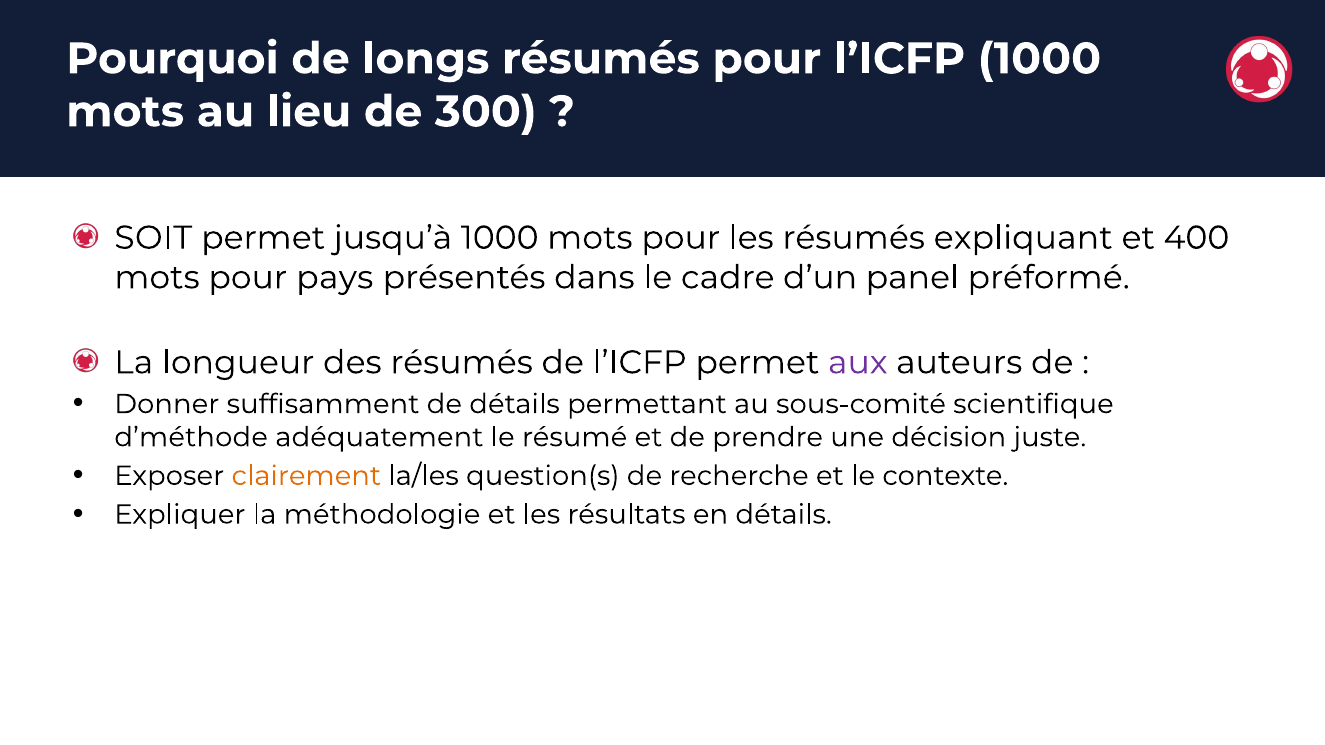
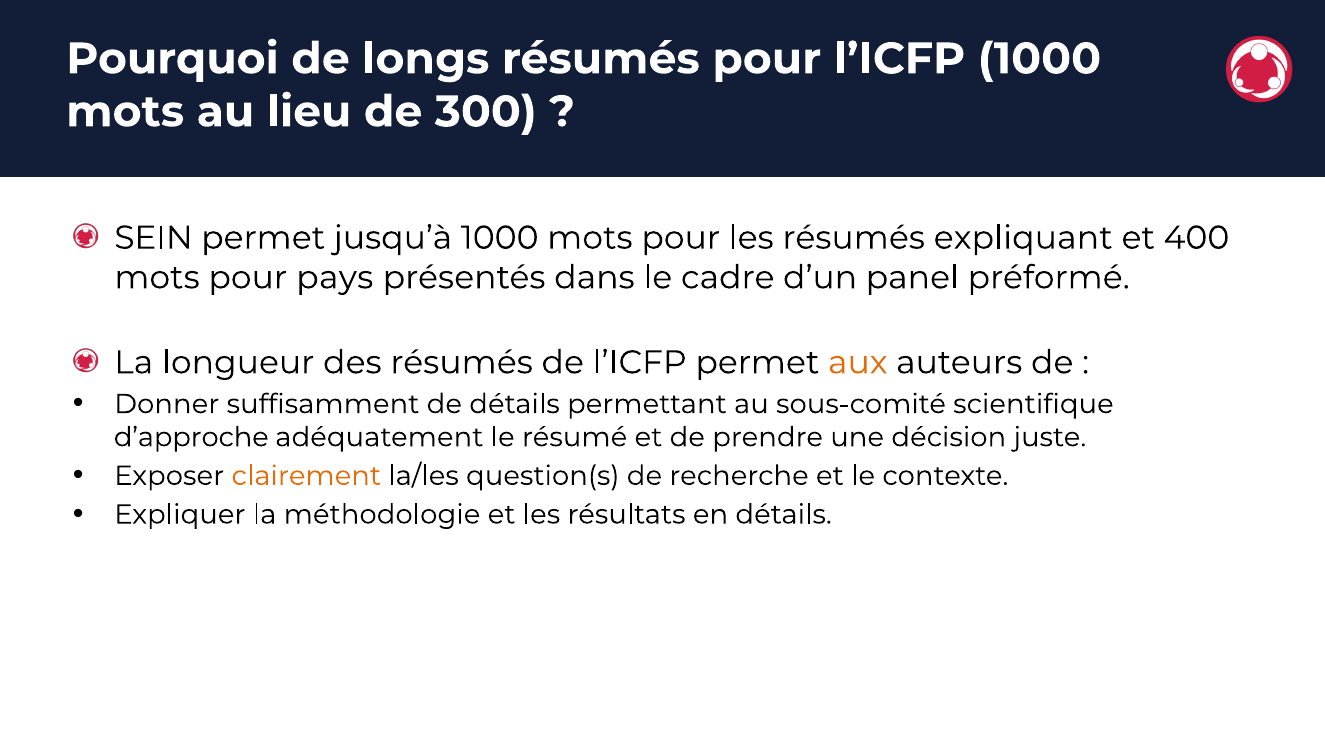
SOIT: SOIT -> SEIN
aux colour: purple -> orange
d’méthode: d’méthode -> d’approche
